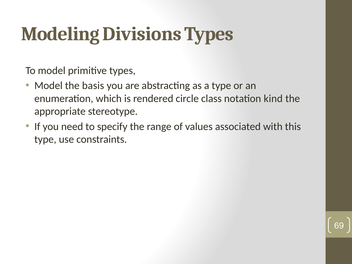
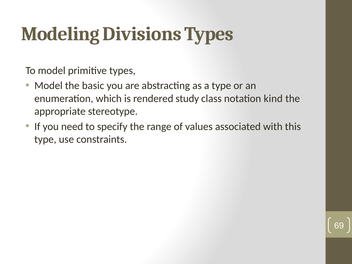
basis: basis -> basic
circle: circle -> study
